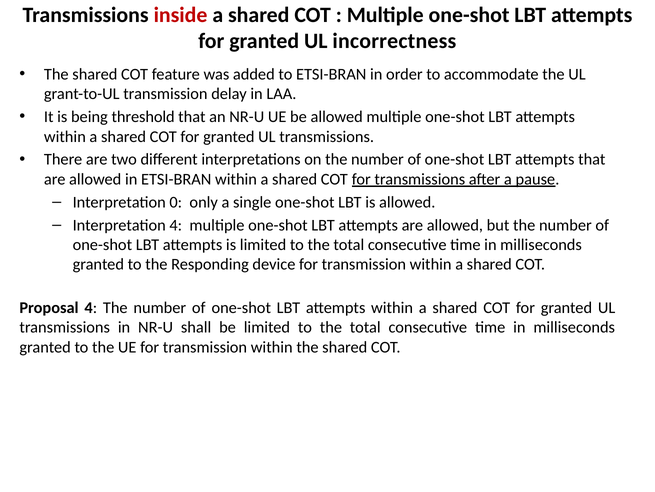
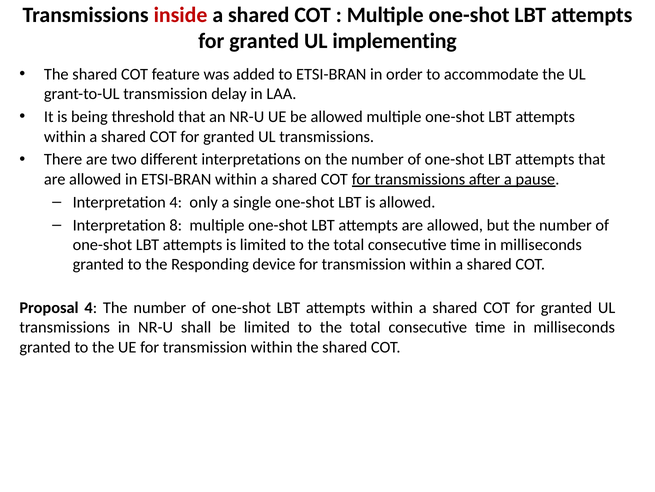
incorrectness: incorrectness -> implementing
Interpretation 0: 0 -> 4
Interpretation 4: 4 -> 8
